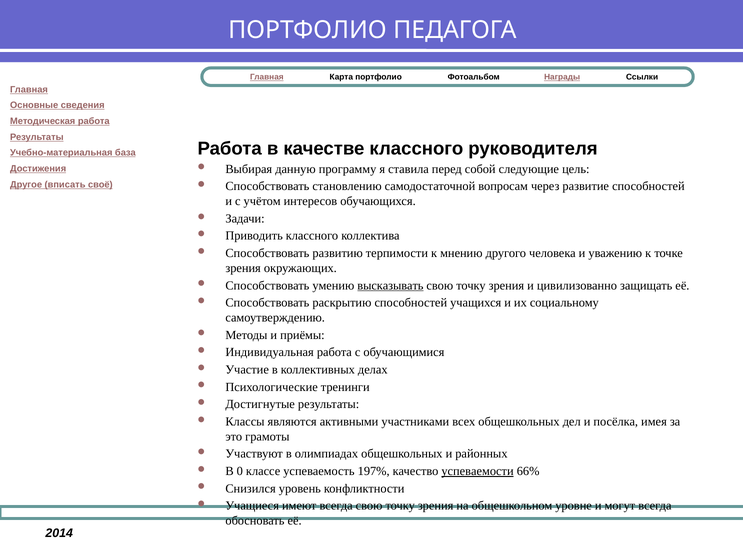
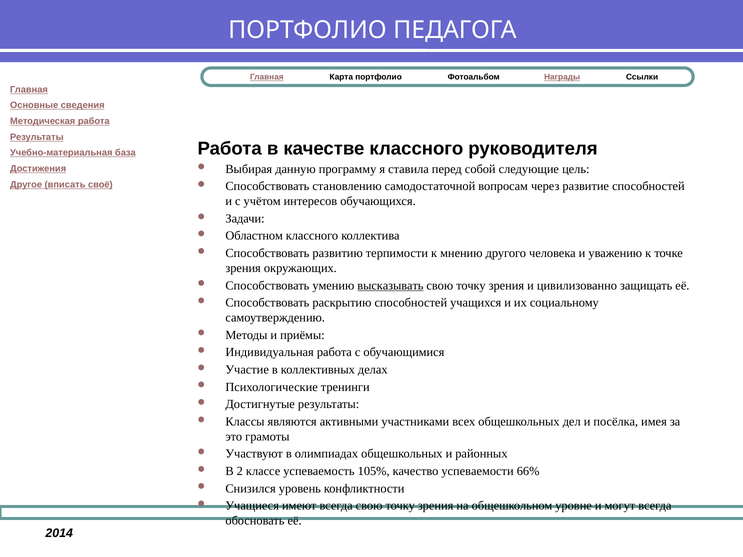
Приводить: Приводить -> Областном
0: 0 -> 2
197%: 197% -> 105%
успеваемости underline: present -> none
